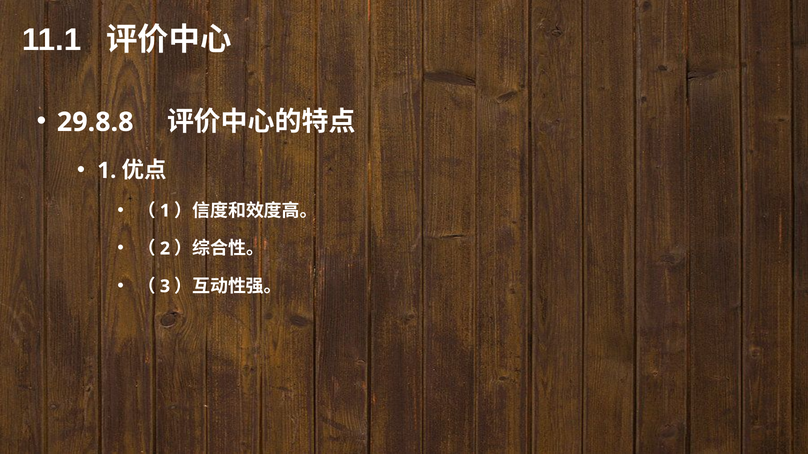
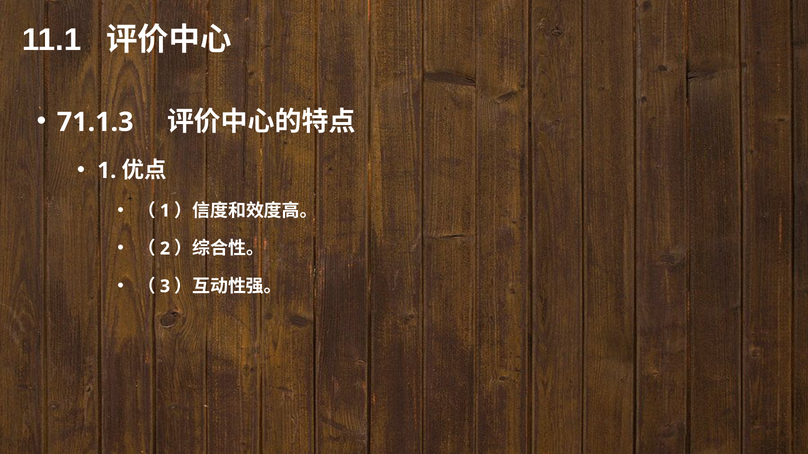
29.8.8: 29.8.8 -> 71.1.3
